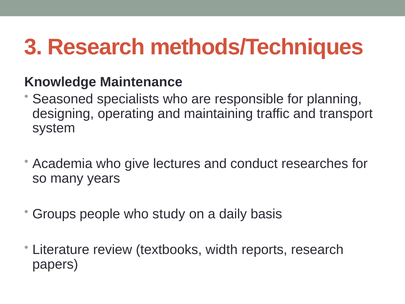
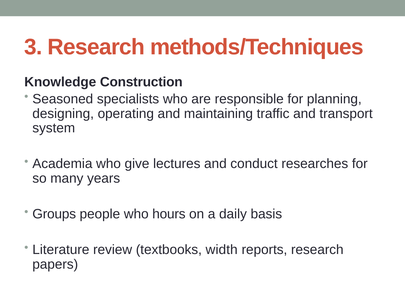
Maintenance: Maintenance -> Construction
study: study -> hours
